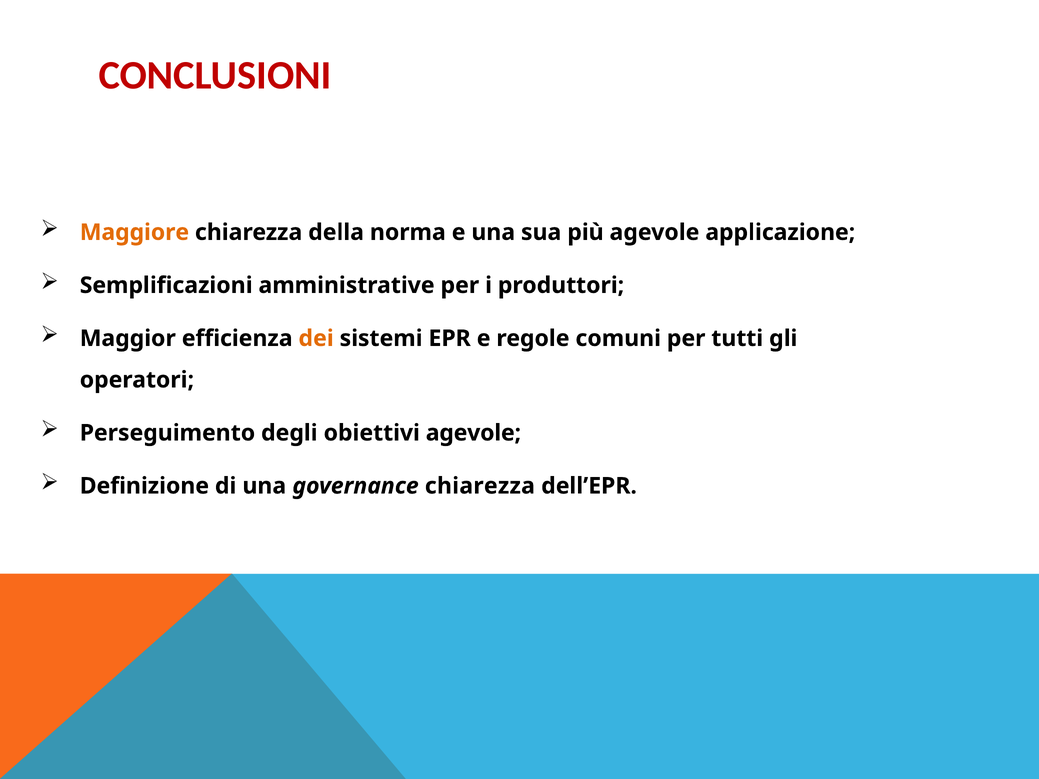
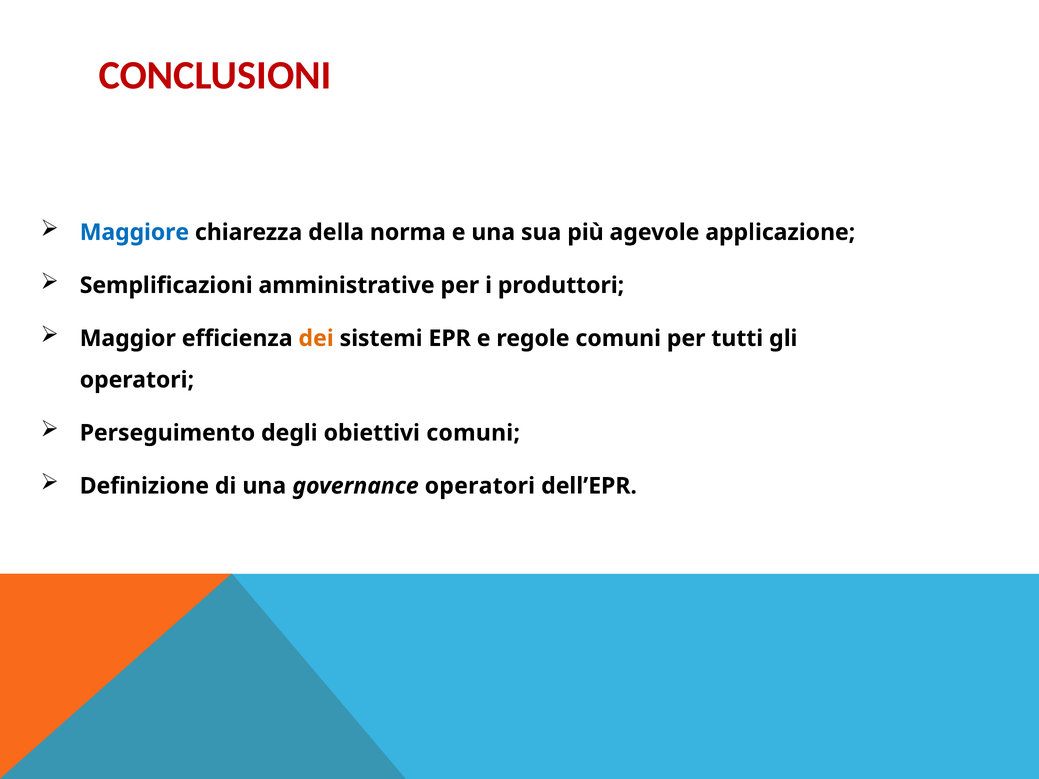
Maggiore colour: orange -> blue
obiettivi agevole: agevole -> comuni
governance chiarezza: chiarezza -> operatori
